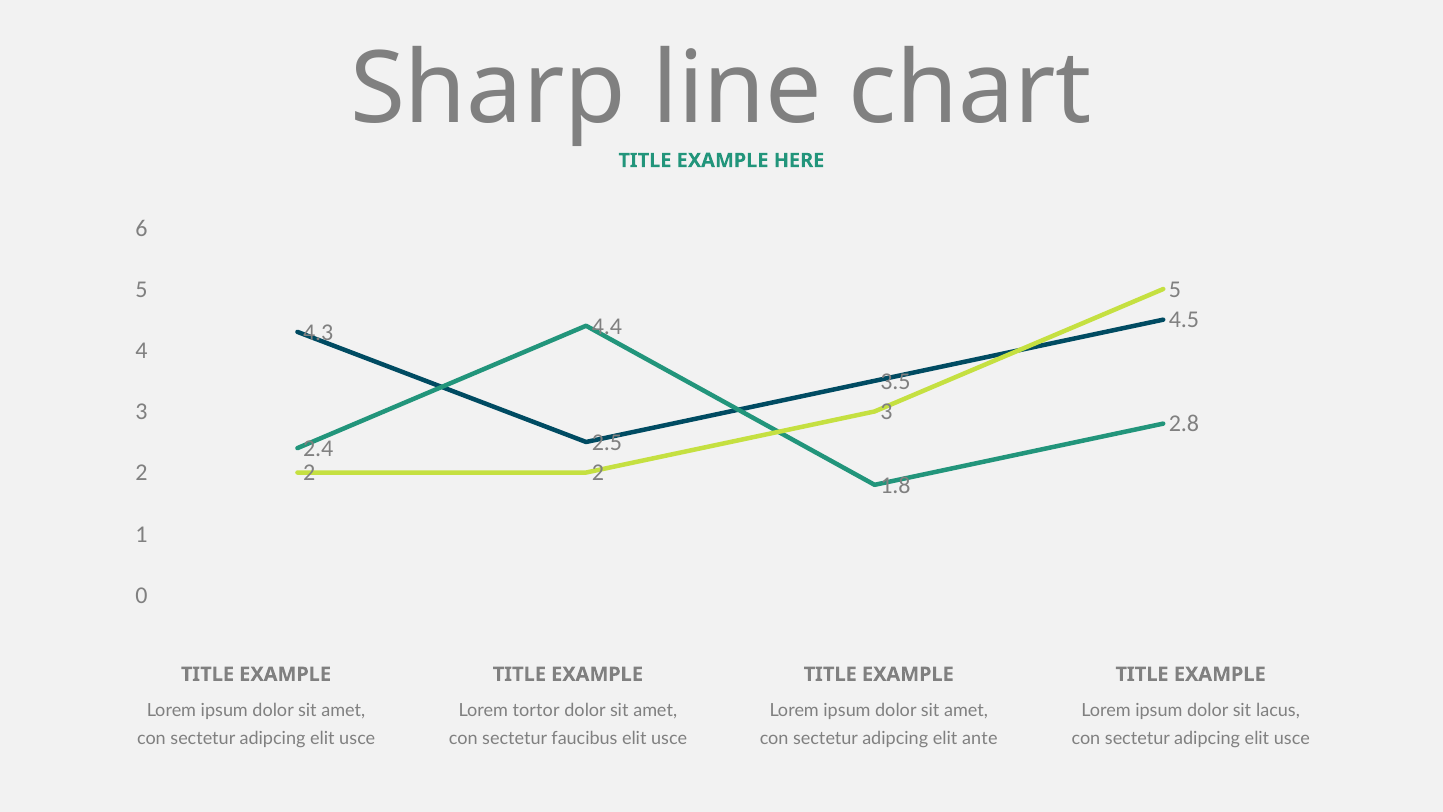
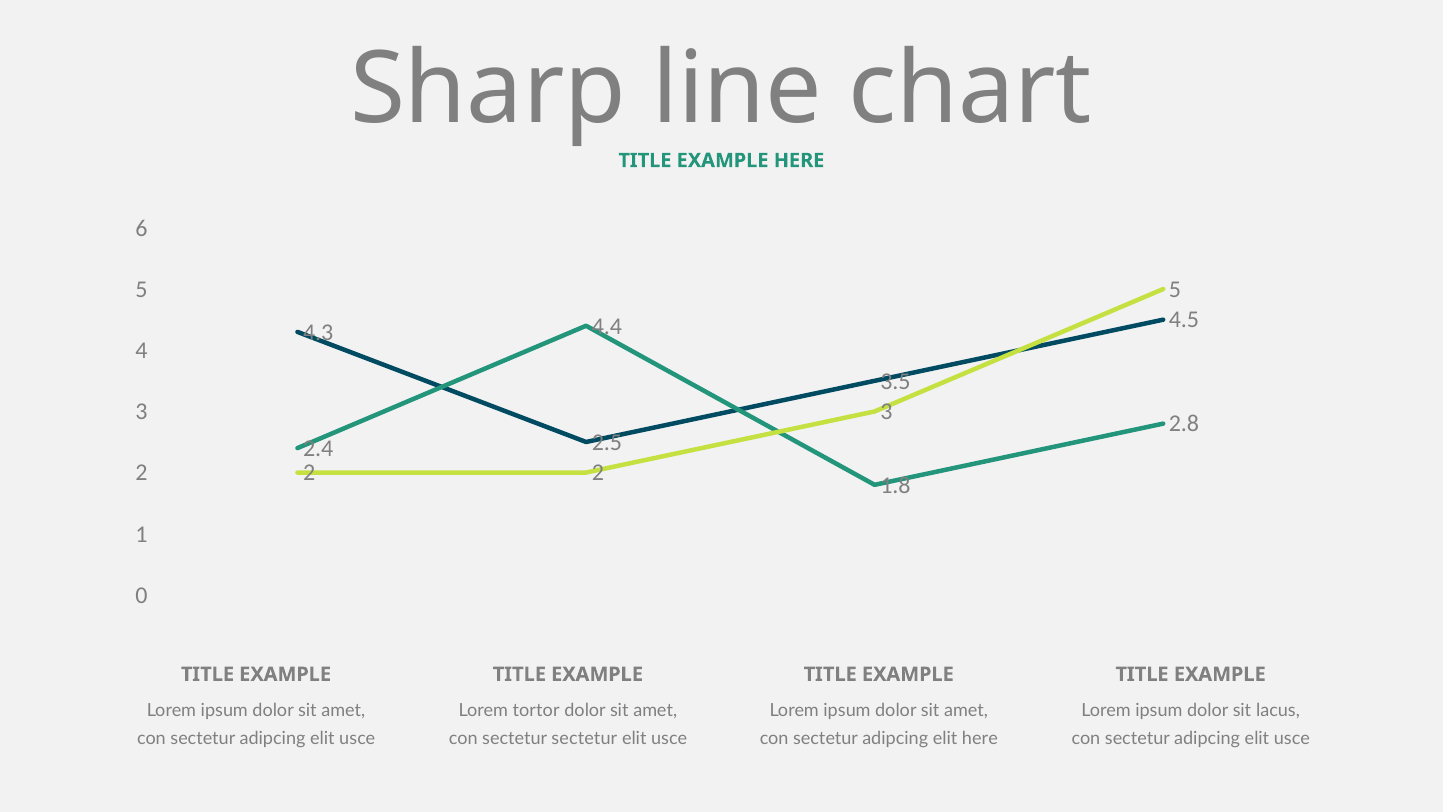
sectetur faucibus: faucibus -> sectetur
elit ante: ante -> here
